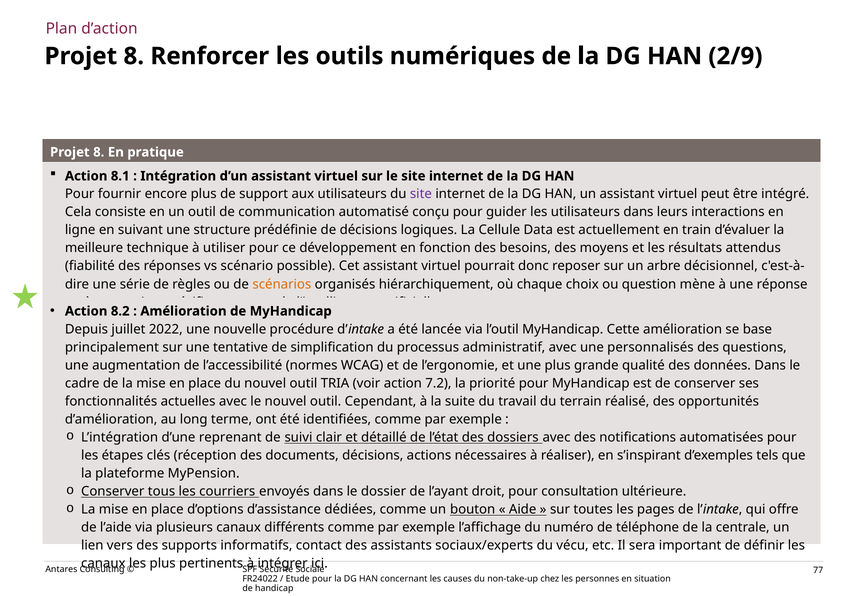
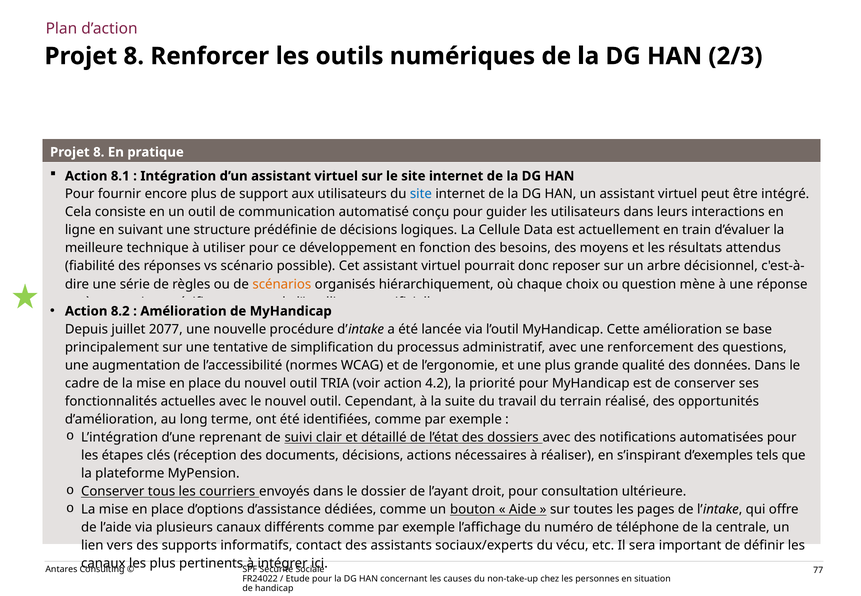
2/9: 2/9 -> 2/3
site at (421, 194) colour: purple -> blue
2022: 2022 -> 2077
personnalisés: personnalisés -> renforcement
7.2: 7.2 -> 4.2
